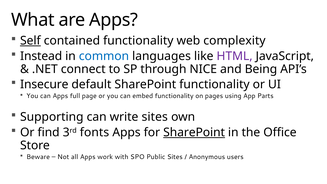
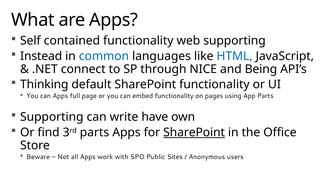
Self underline: present -> none
web complexity: complexity -> supporting
HTML colour: purple -> blue
Insecure: Insecure -> Thinking
write sites: sites -> have
3rd fonts: fonts -> parts
